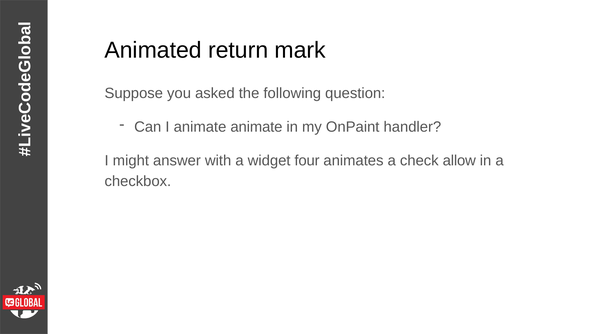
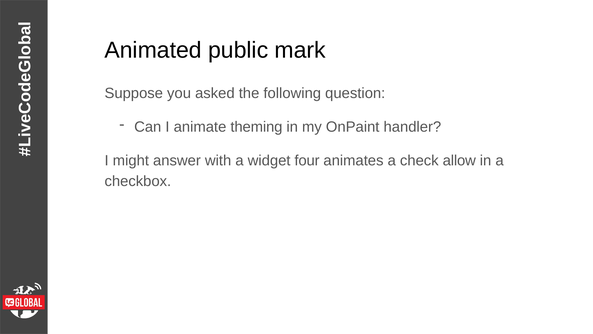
return: return -> public
animate animate: animate -> theming
